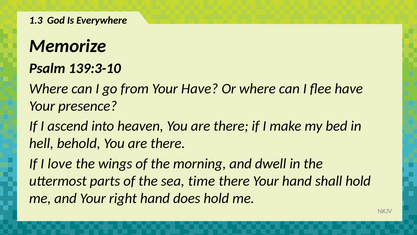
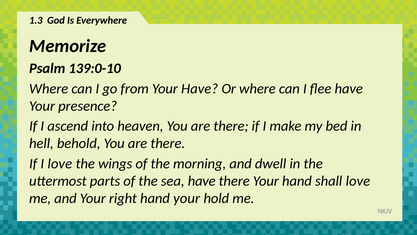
139:3-10: 139:3-10 -> 139:0-10
sea time: time -> have
shall hold: hold -> love
hand does: does -> your
